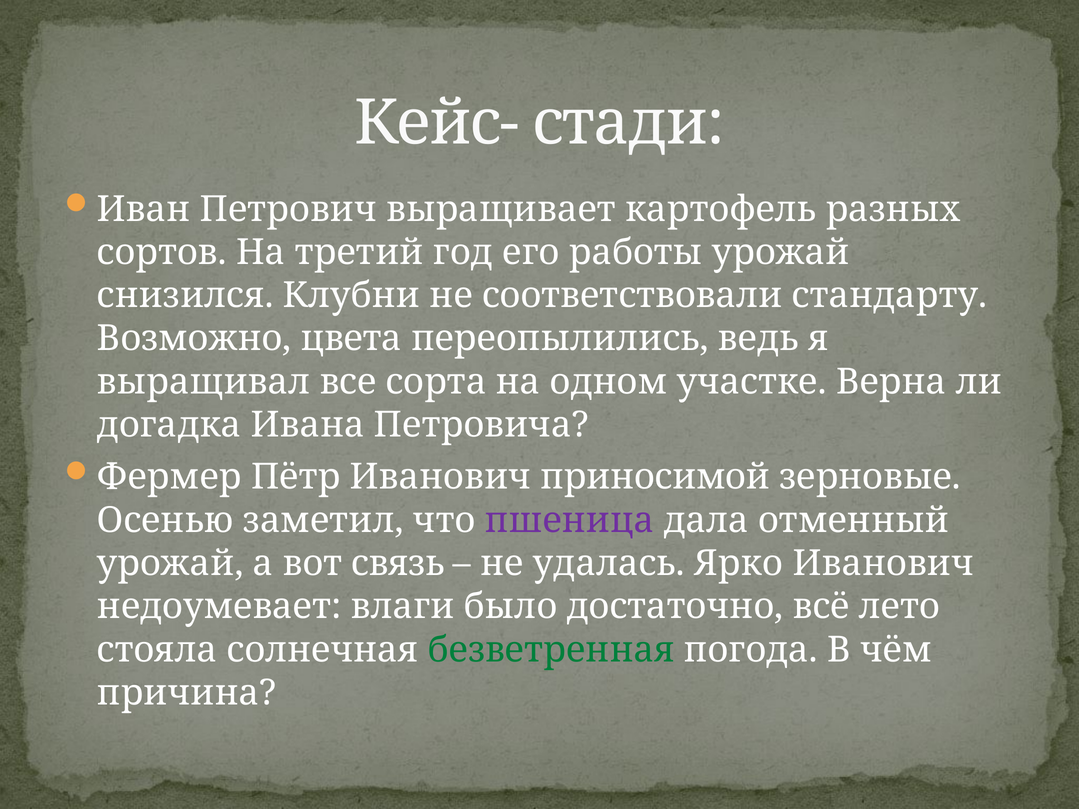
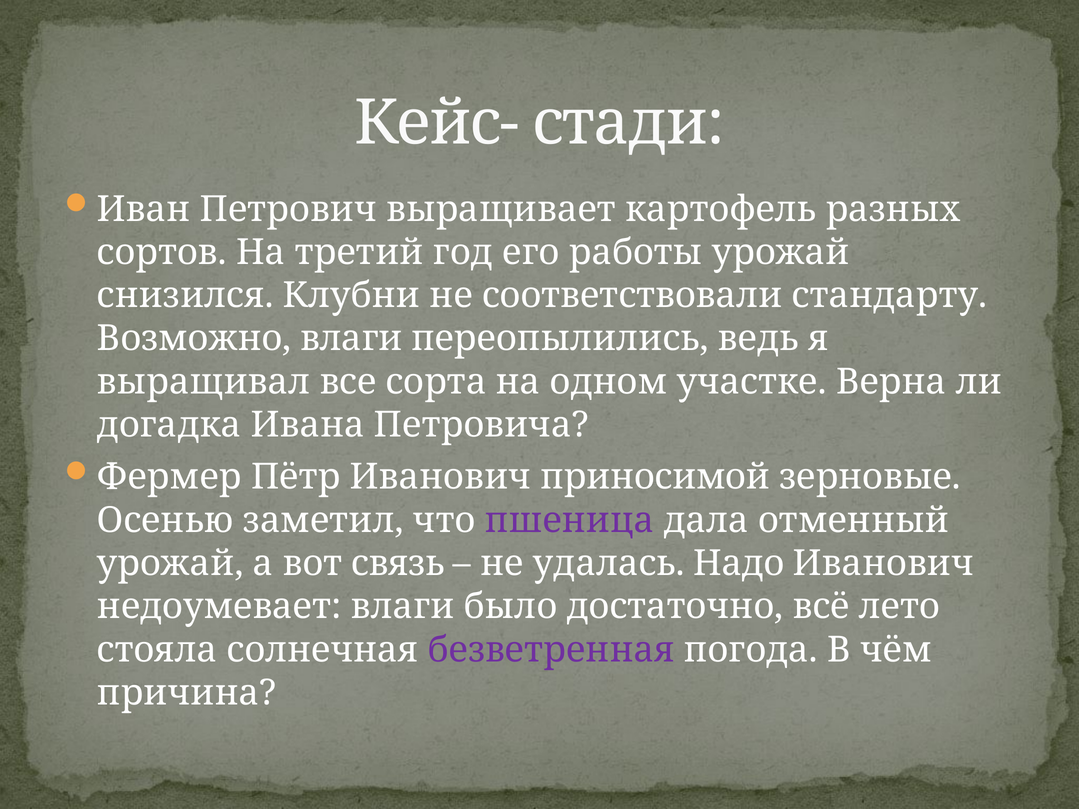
Возможно цвета: цвета -> влаги
Ярко: Ярко -> Надо
безветренная colour: green -> purple
